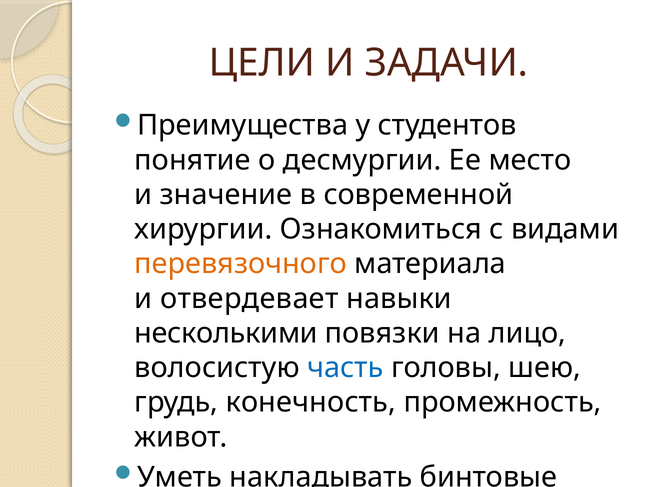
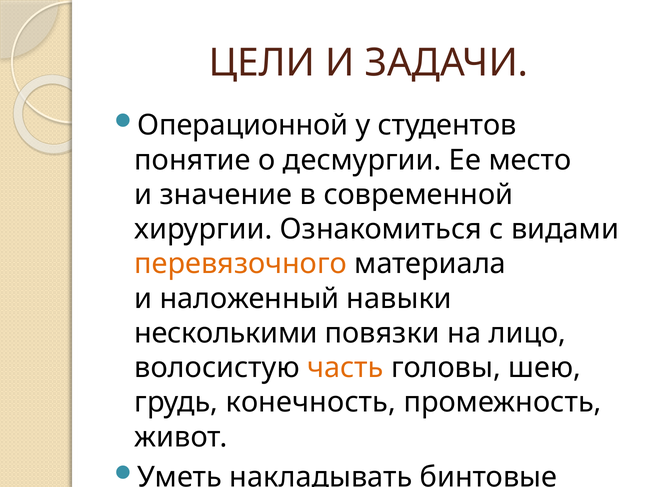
Преимущества: Преимущества -> Операционной
отвердевает: отвердевает -> наложенный
часть colour: blue -> orange
